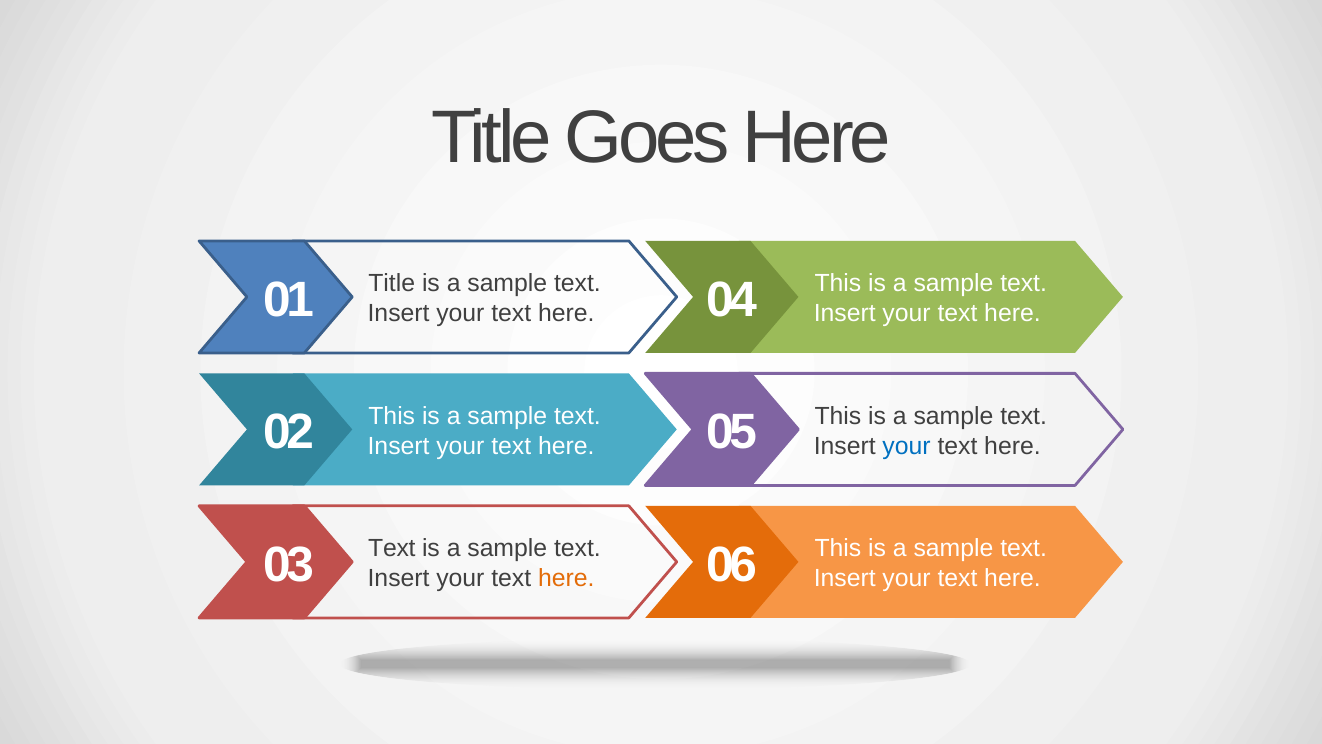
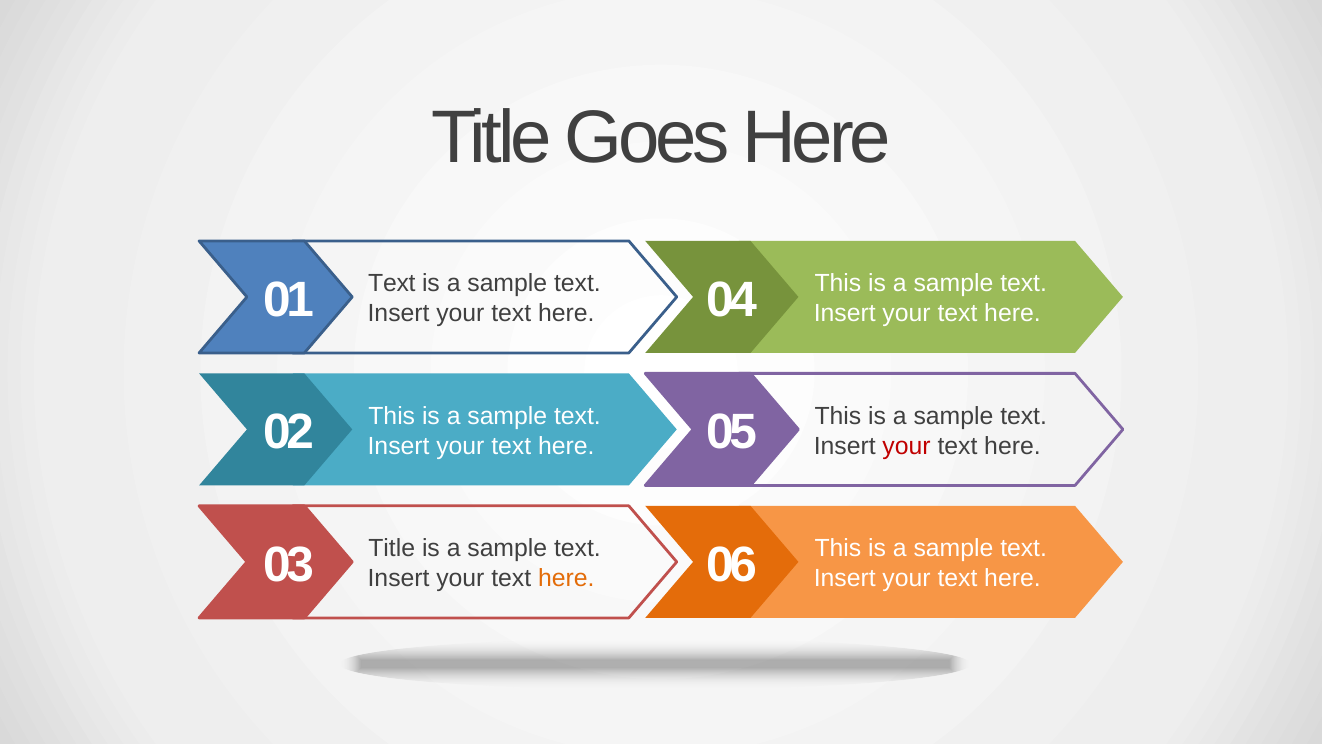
Title at (392, 284): Title -> Text
your at (907, 446) colour: blue -> red
Text at (392, 548): Text -> Title
